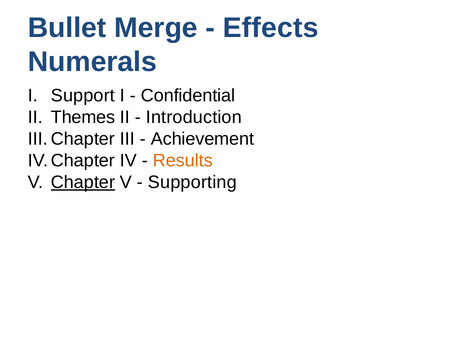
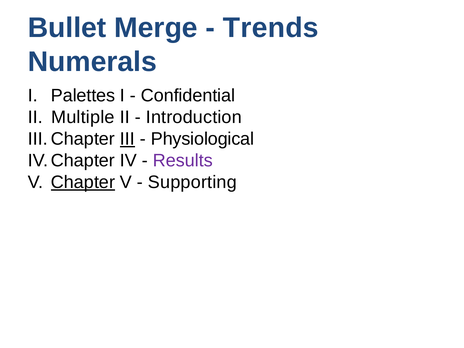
Effects: Effects -> Trends
Support: Support -> Palettes
Themes: Themes -> Multiple
III underline: none -> present
Achievement: Achievement -> Physiological
Results colour: orange -> purple
